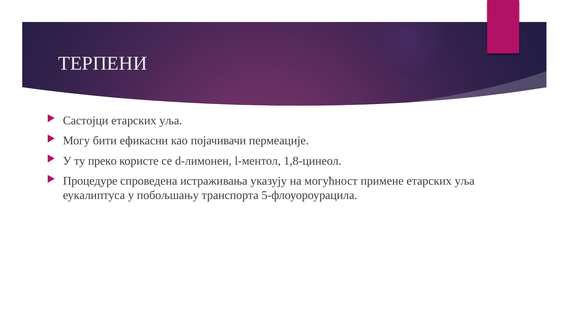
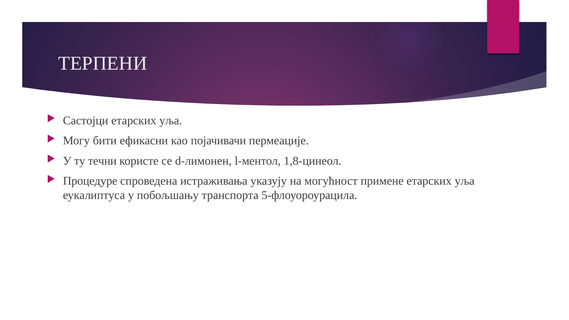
преко: преко -> течни
